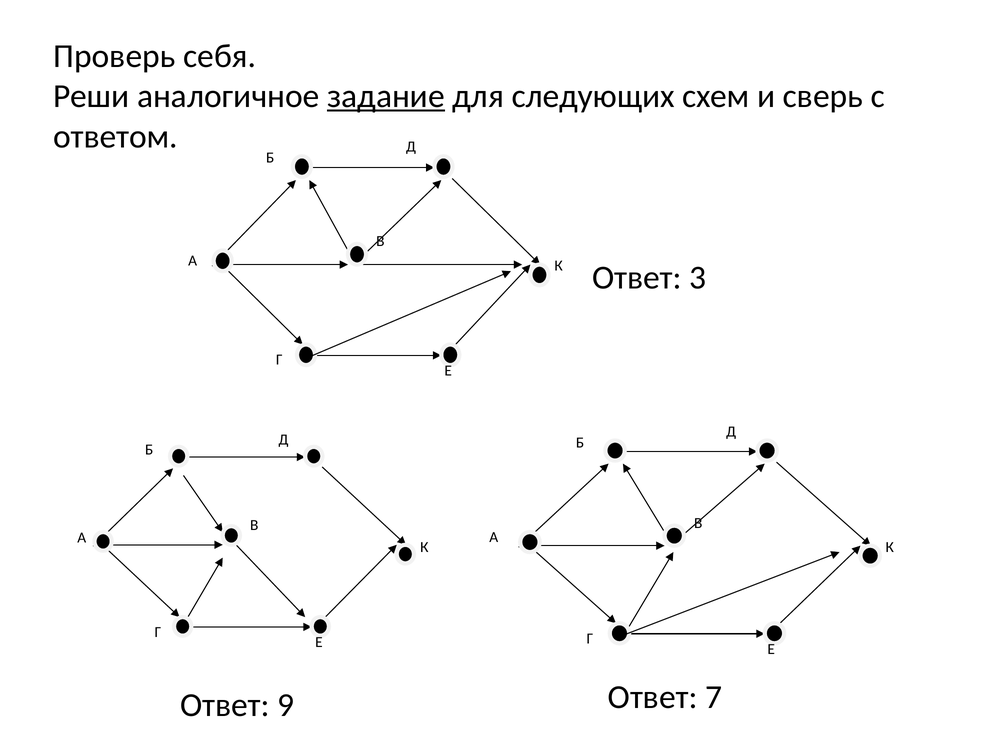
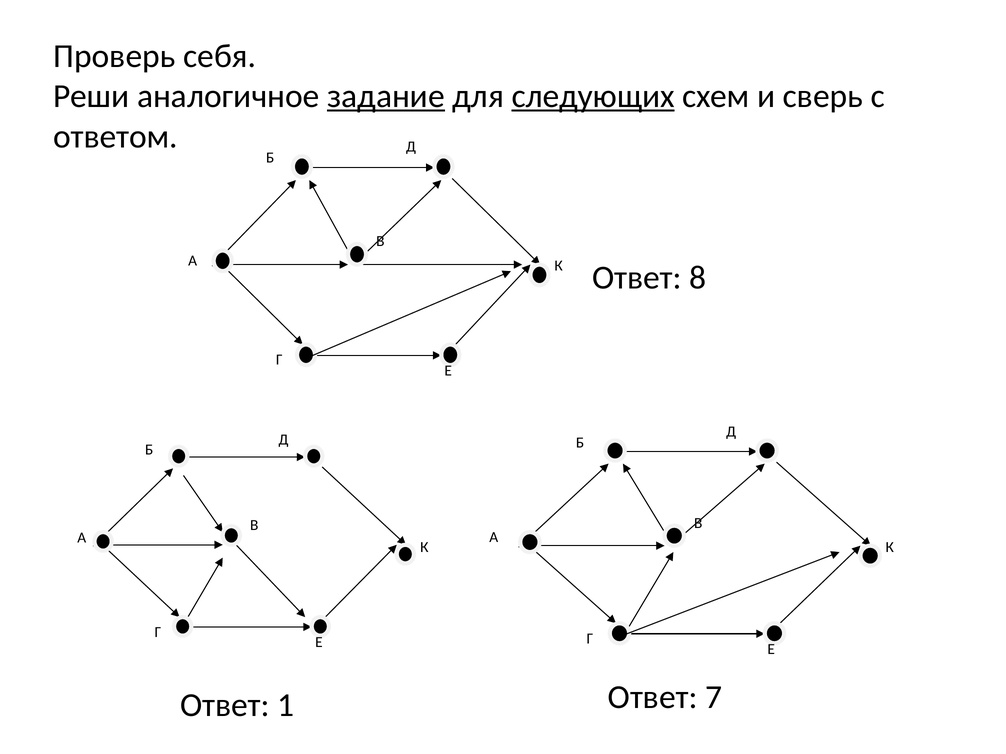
следующих underline: none -> present
3: 3 -> 8
9: 9 -> 1
